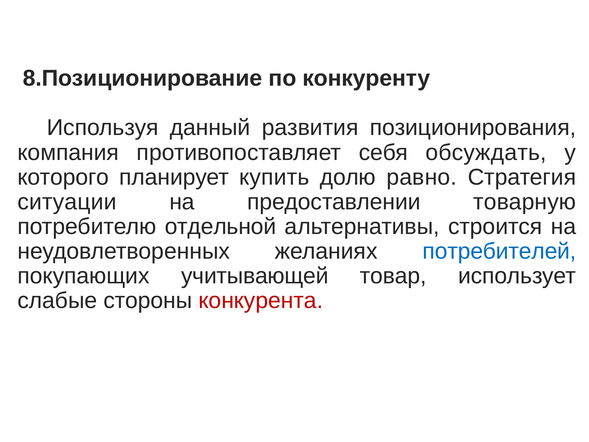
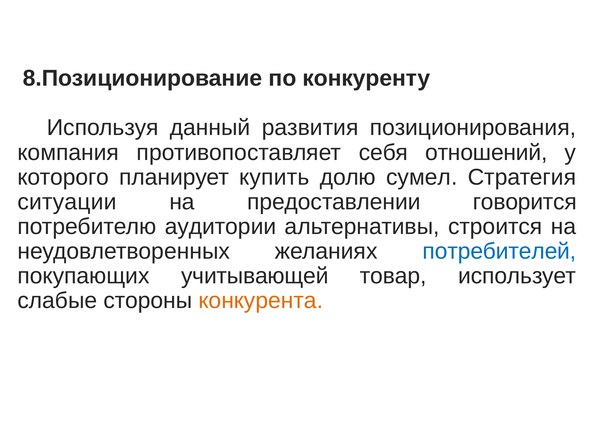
обсуждать: обсуждать -> отношений
равно: равно -> сумел
товарную: товарную -> говорится
отдельной: отдельной -> аудитории
конкурента colour: red -> orange
